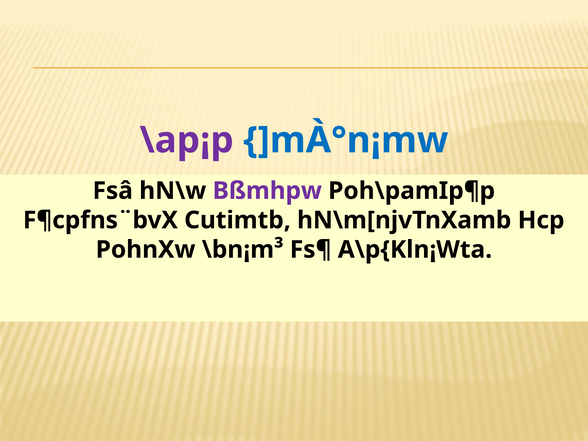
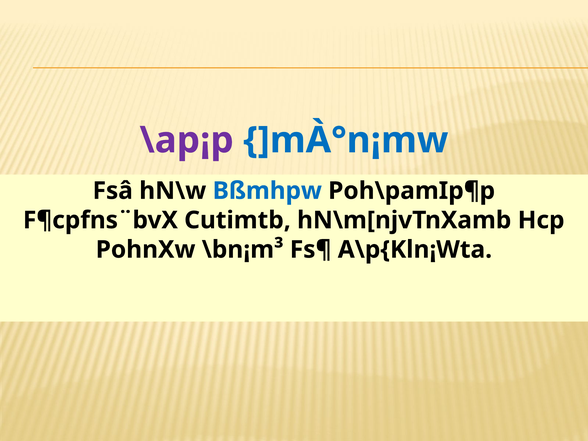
Bßmhpw colour: purple -> blue
